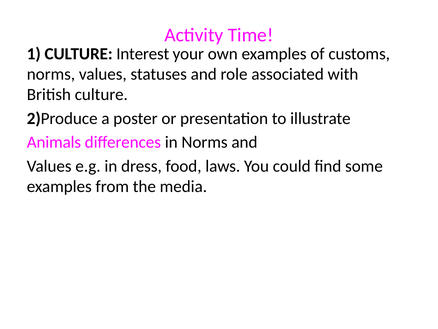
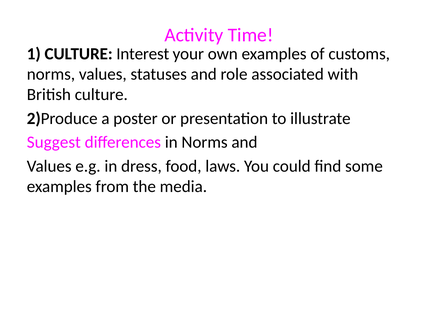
Animals: Animals -> Suggest
